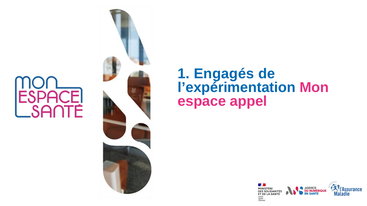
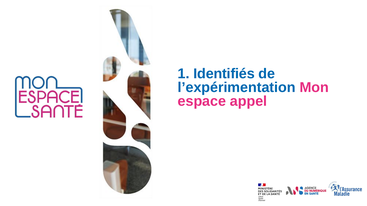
Engagés: Engagés -> Identifiés
